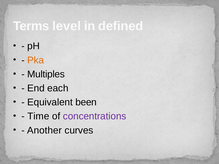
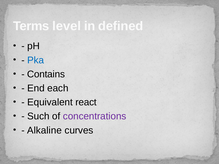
Pka colour: orange -> blue
Multiples: Multiples -> Contains
been: been -> react
Time: Time -> Such
Another: Another -> Alkaline
